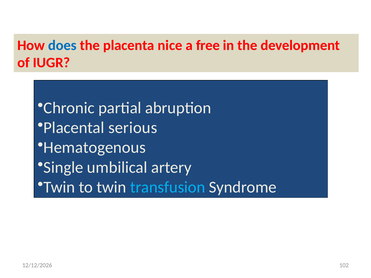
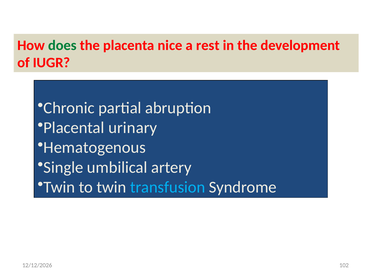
does colour: blue -> green
free: free -> rest
serious: serious -> urinary
